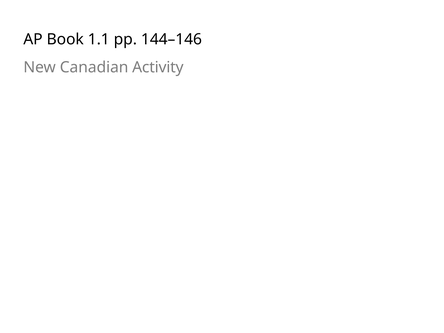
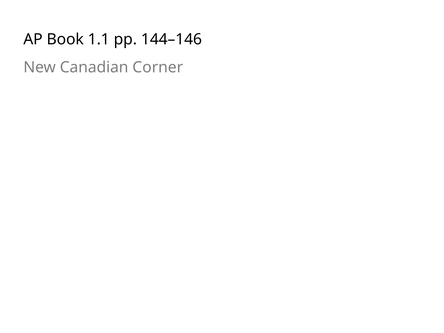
Activity: Activity -> Corner
